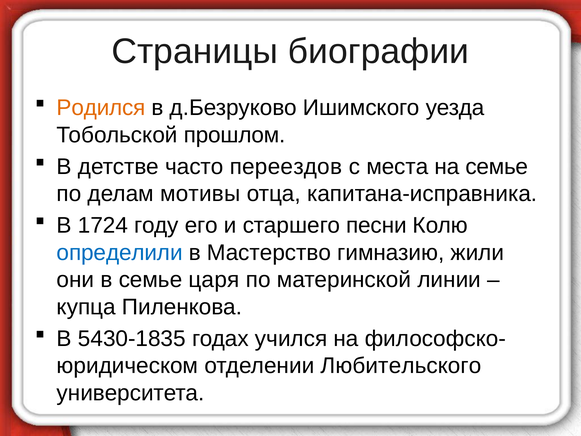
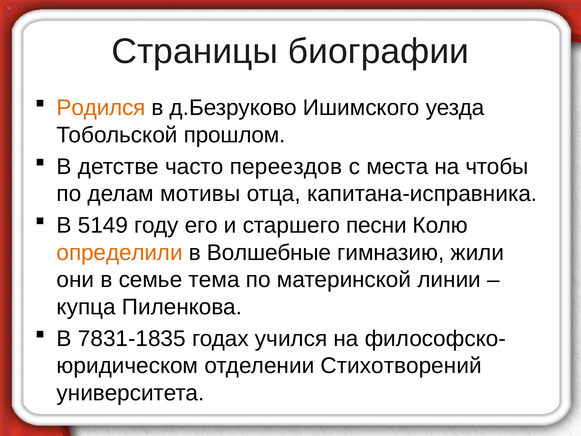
на семье: семье -> чтобы
1724: 1724 -> 5149
определили colour: blue -> orange
Мастерство: Мастерство -> Волшебные
царя: царя -> тема
5430-1835: 5430-1835 -> 7831-1835
Любительского: Любительского -> Стихотворений
